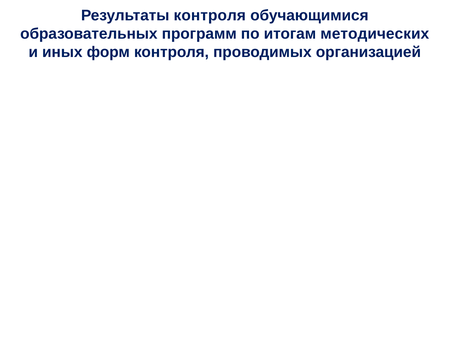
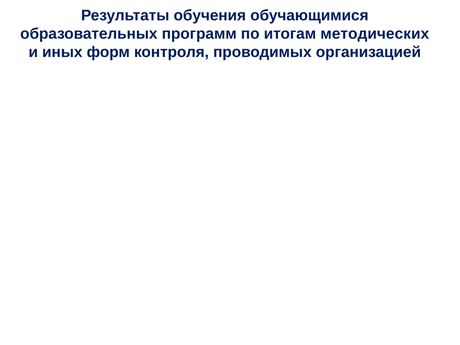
Результаты контроля: контроля -> обучения
